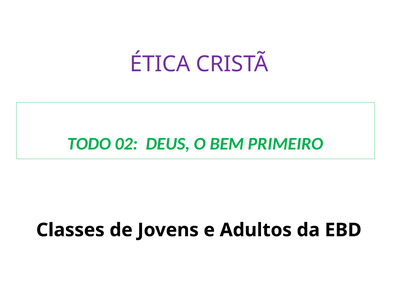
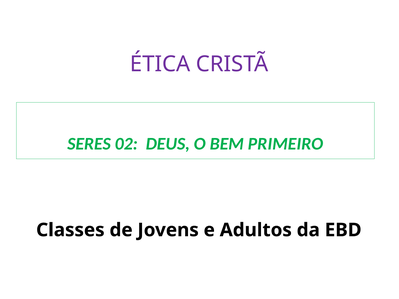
TODO: TODO -> SERES
